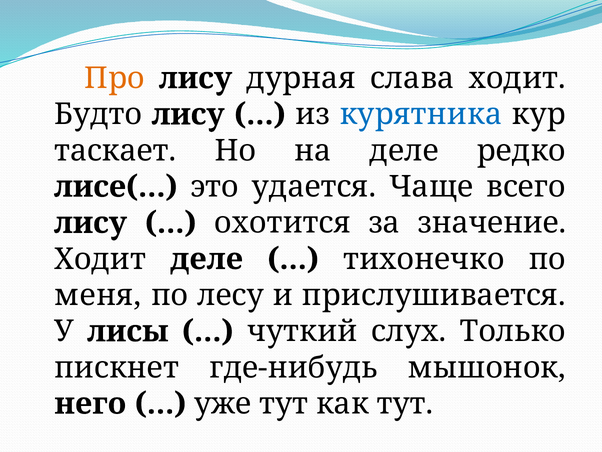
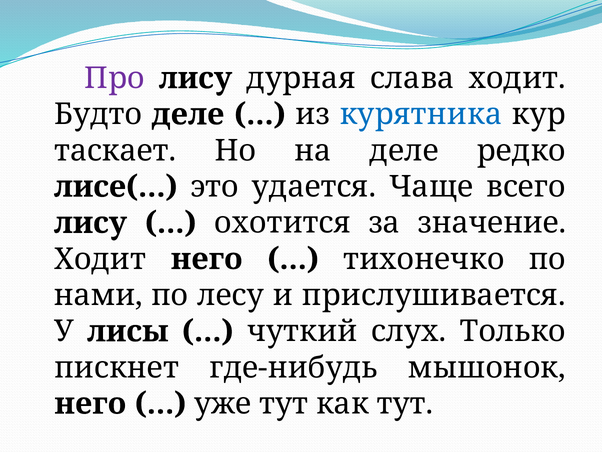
Про colour: orange -> purple
Будто лису: лису -> деле
Ходит деле: деле -> него
меня: меня -> нами
